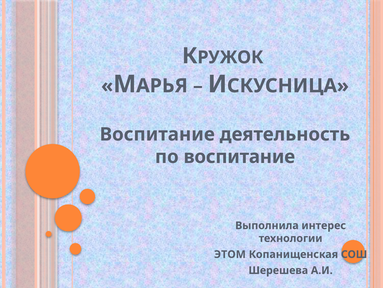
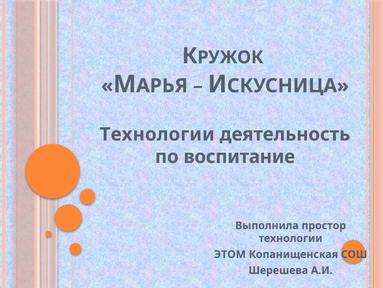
Воспитание at (157, 134): Воспитание -> Технологии
интерес: интерес -> простор
